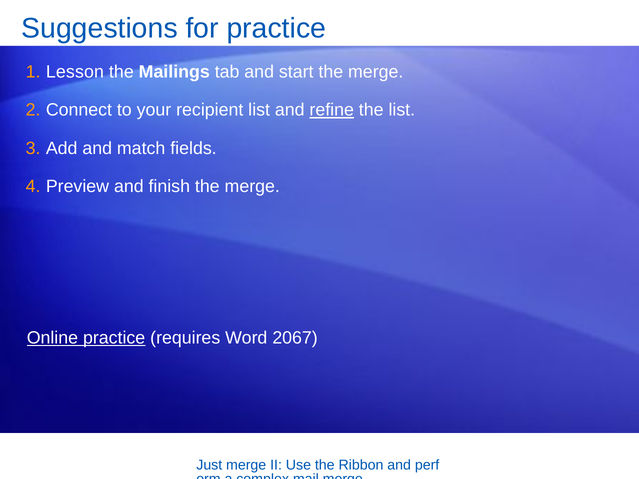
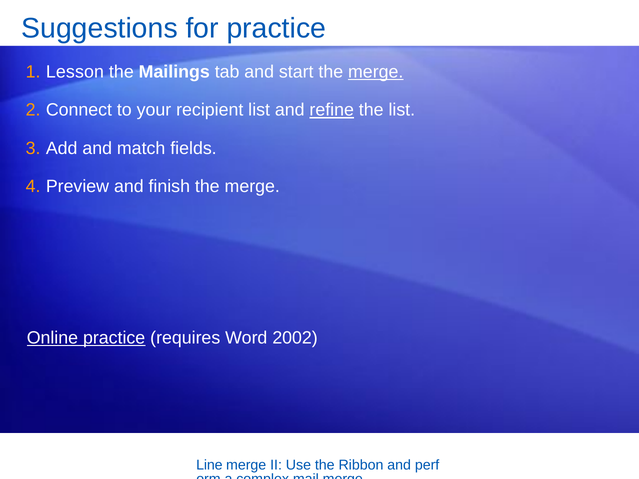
merge at (376, 72) underline: none -> present
2067: 2067 -> 2002
Just: Just -> Line
